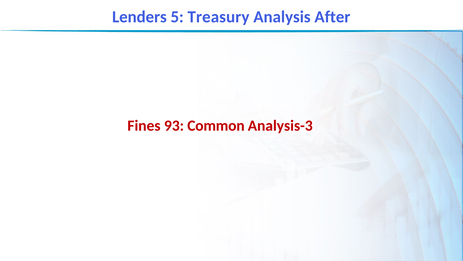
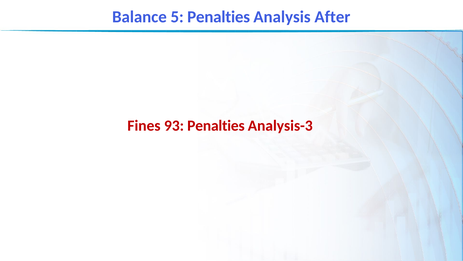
Lenders: Lenders -> Balance
5 Treasury: Treasury -> Penalties
93 Common: Common -> Penalties
